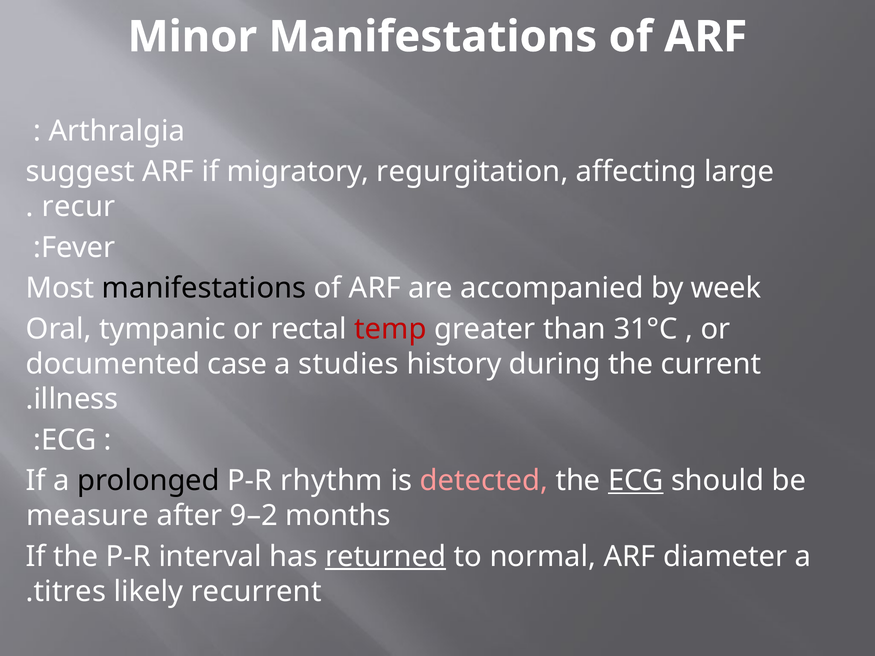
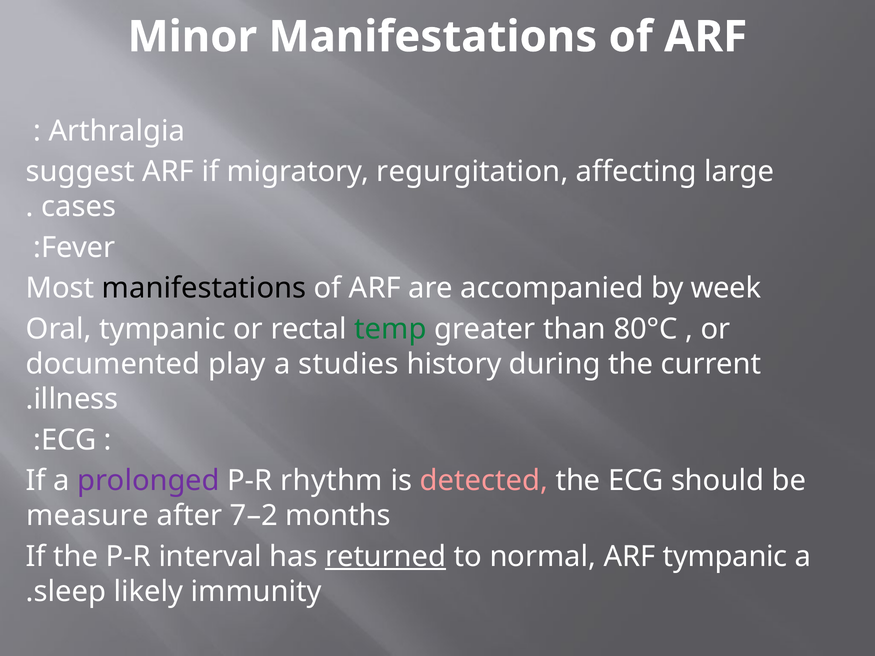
recur: recur -> cases
temp colour: red -> green
31°C: 31°C -> 80°C
case: case -> play
prolonged colour: black -> purple
ECG at (636, 481) underline: present -> none
9–2: 9–2 -> 7–2
ARF diameter: diameter -> tympanic
titres: titres -> sleep
recurrent: recurrent -> immunity
